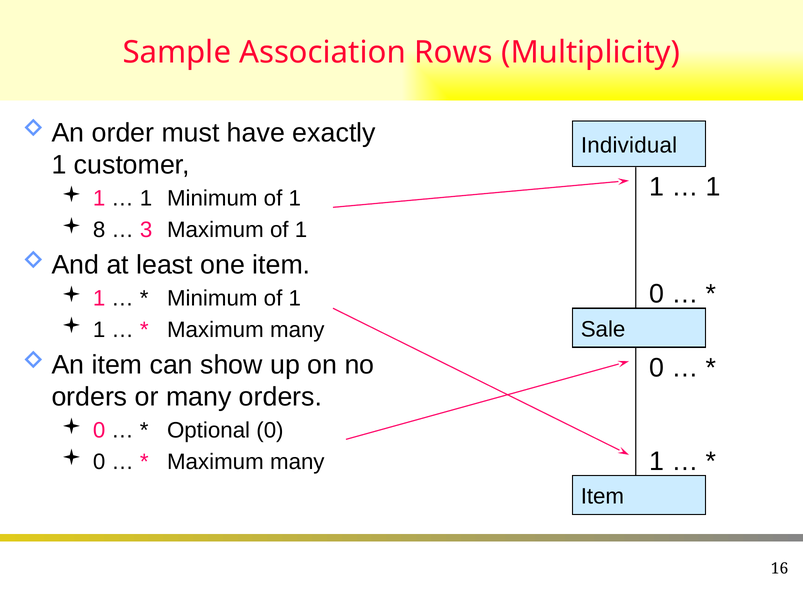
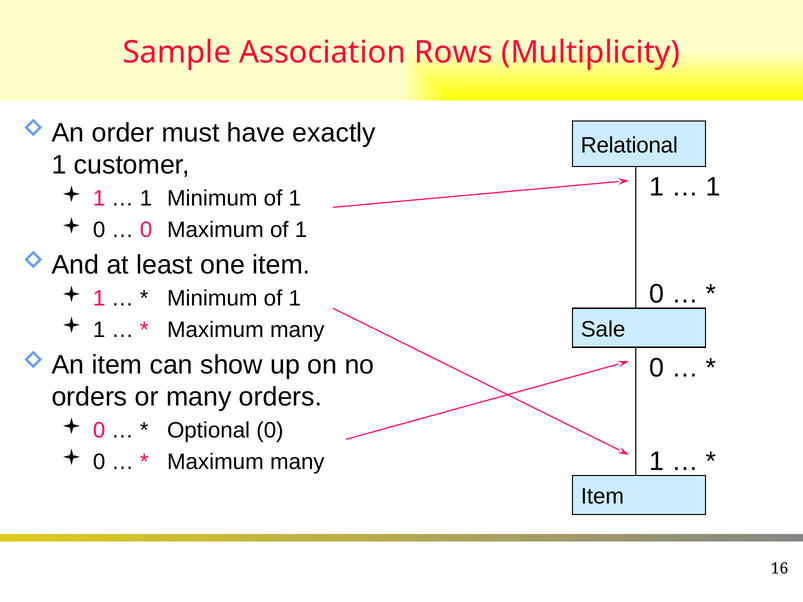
Individual: Individual -> Relational
8 at (99, 230): 8 -> 0
3 at (146, 230): 3 -> 0
